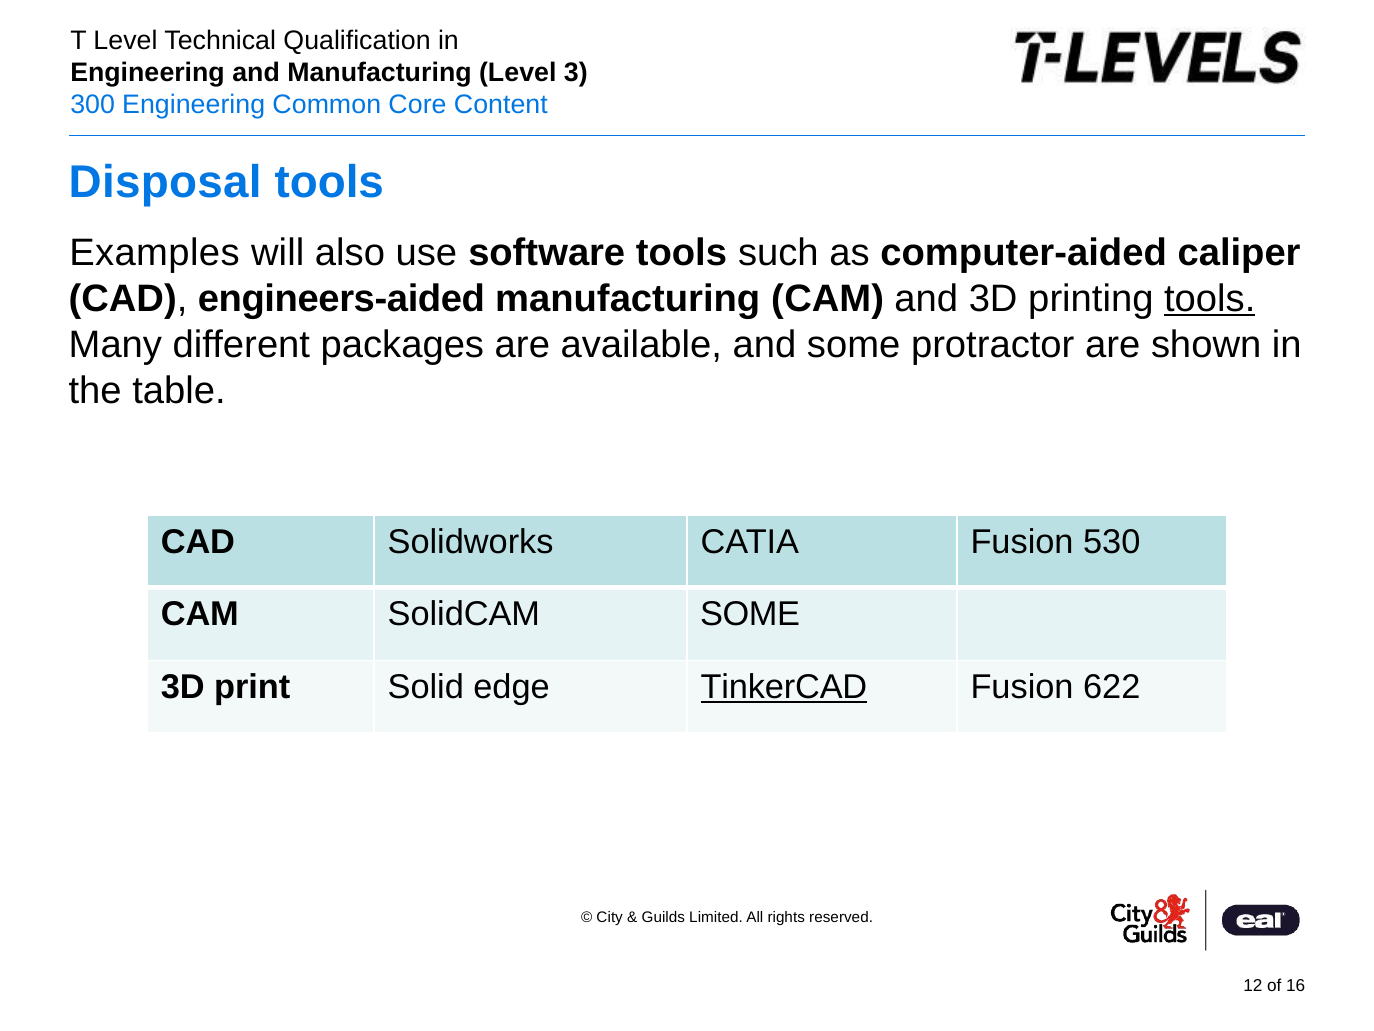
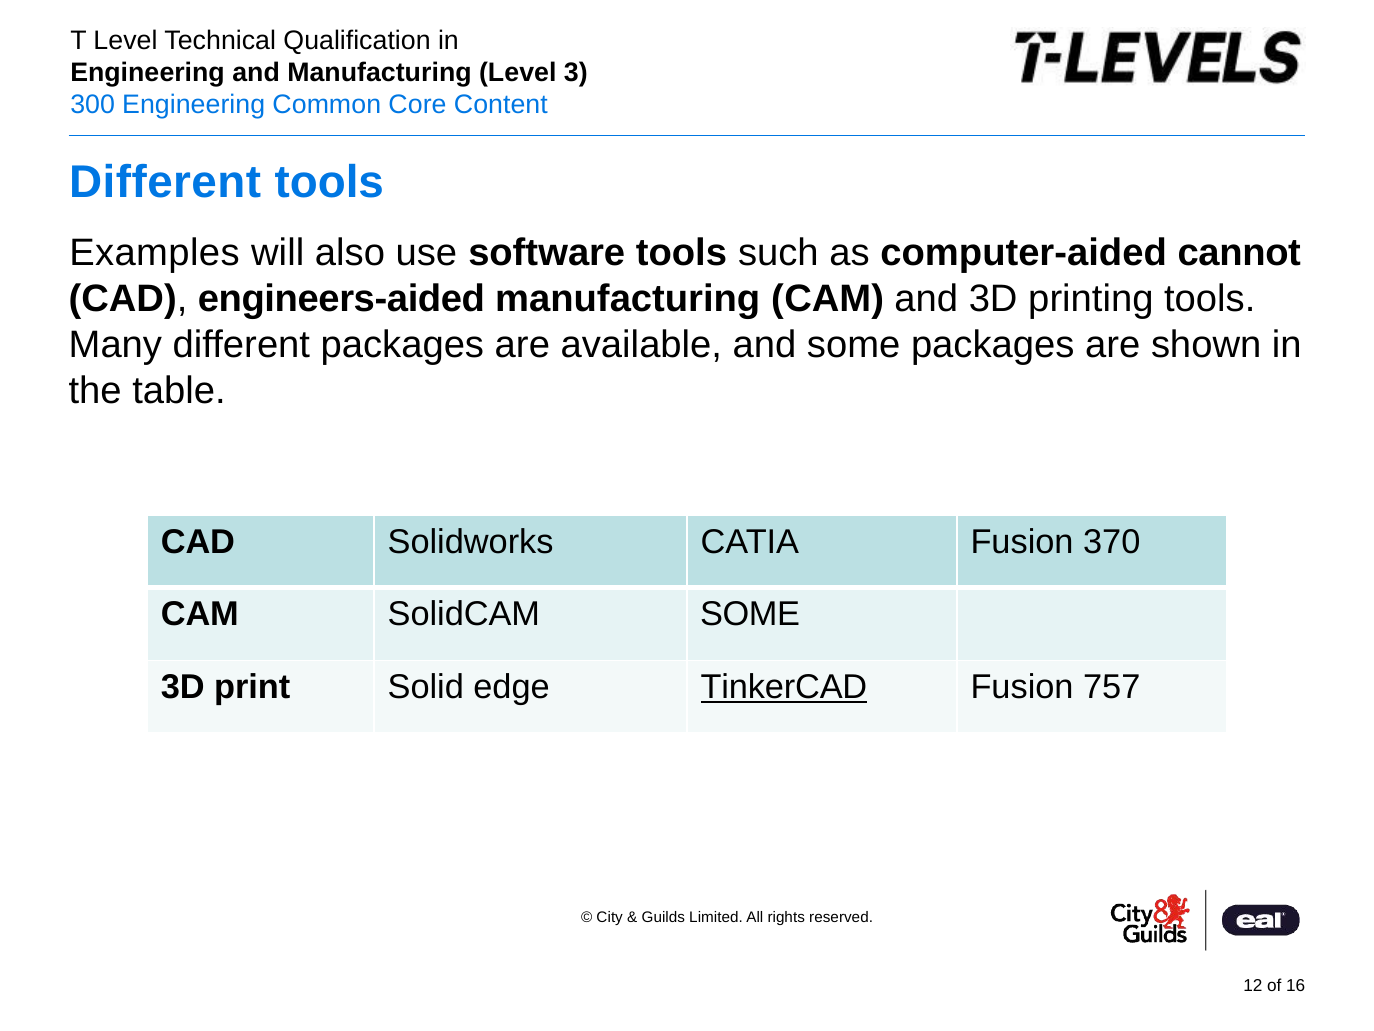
Disposal at (165, 182): Disposal -> Different
caliper: caliper -> cannot
tools at (1210, 299) underline: present -> none
some protractor: protractor -> packages
530: 530 -> 370
622: 622 -> 757
